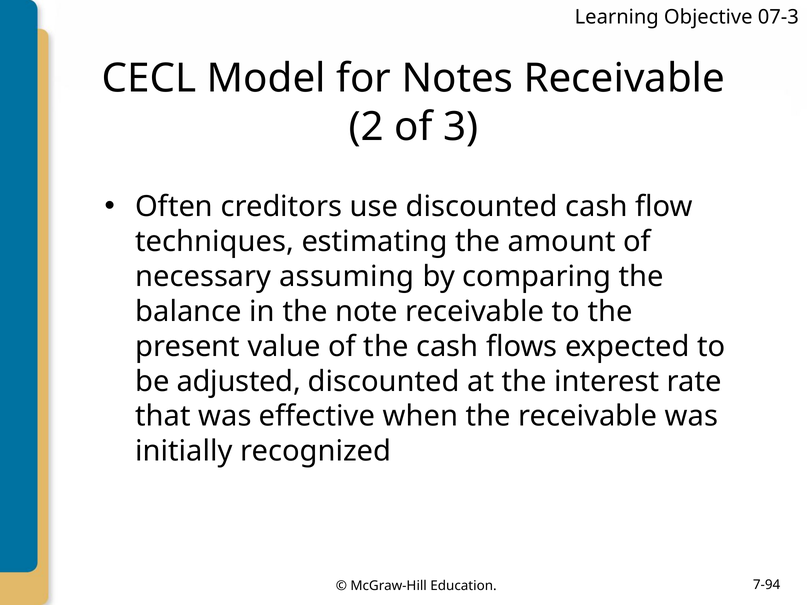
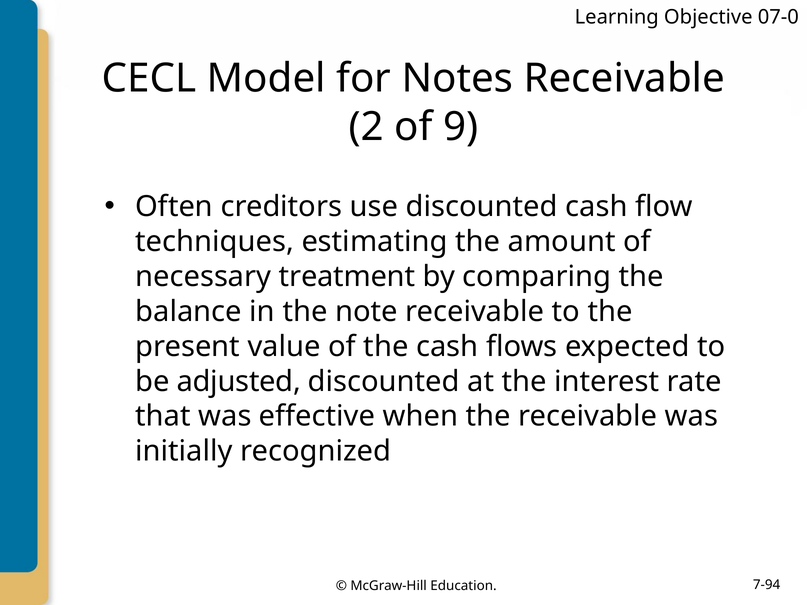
07-3: 07-3 -> 07-0
3: 3 -> 9
assuming: assuming -> treatment
